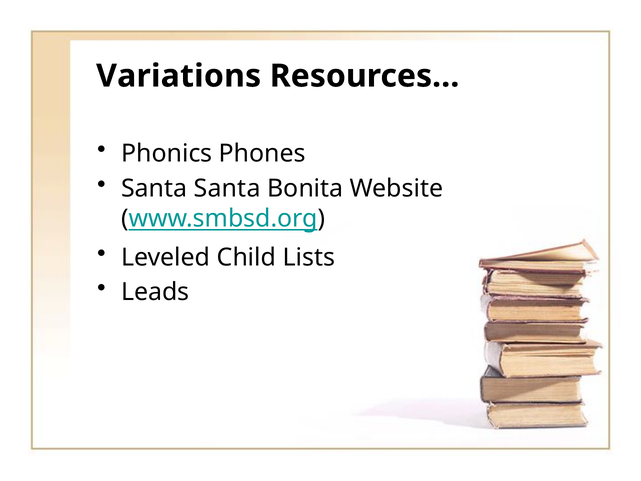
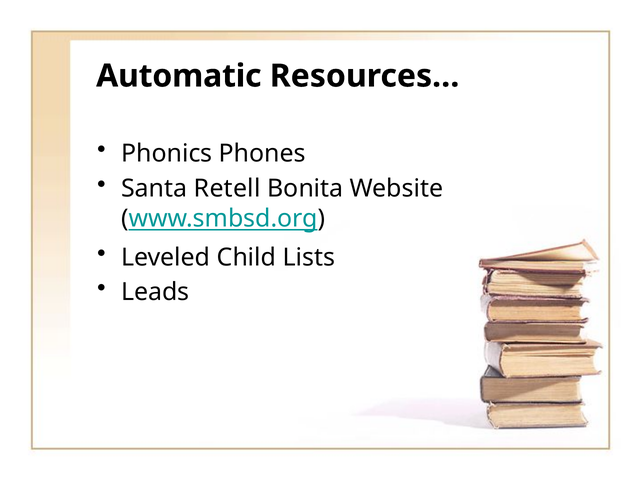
Variations: Variations -> Automatic
Santa Santa: Santa -> Retell
